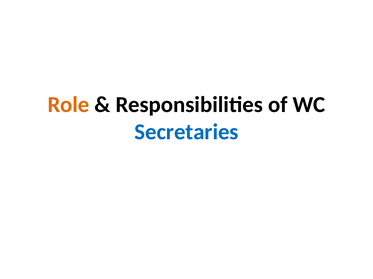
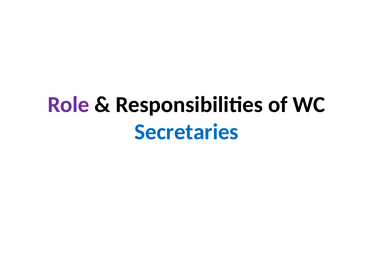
Role colour: orange -> purple
